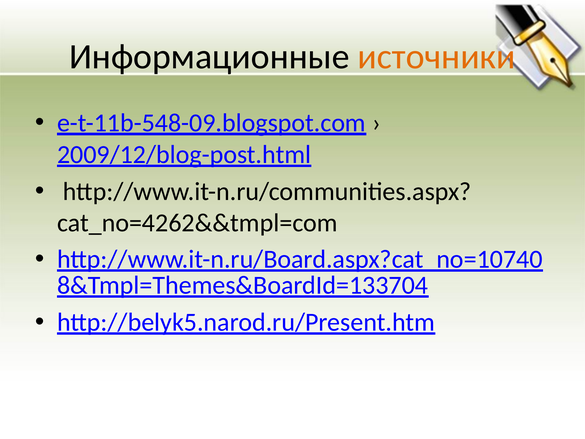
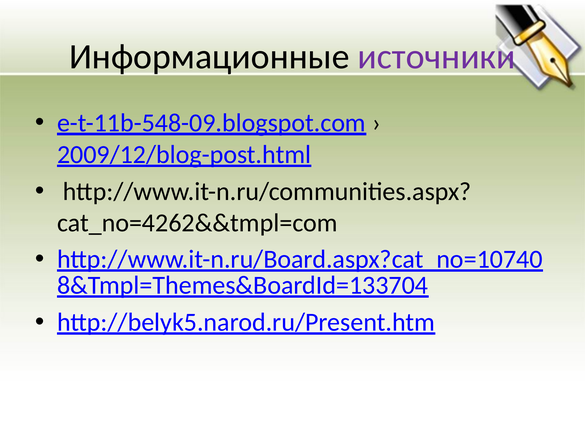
источники colour: orange -> purple
